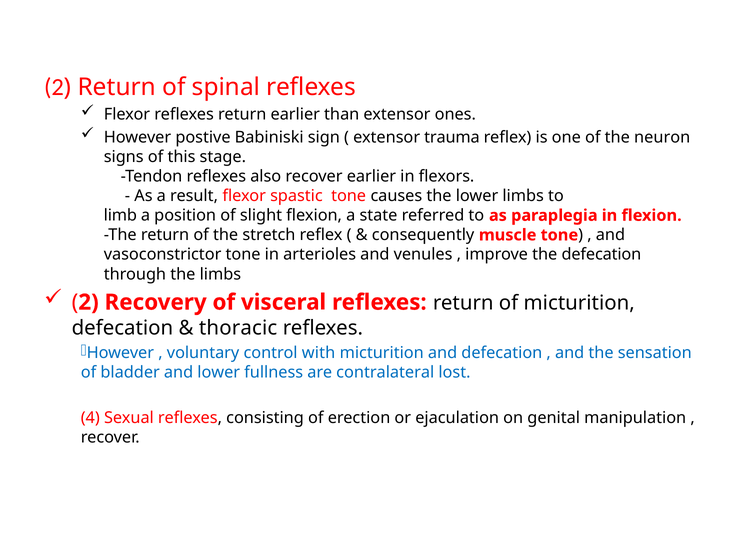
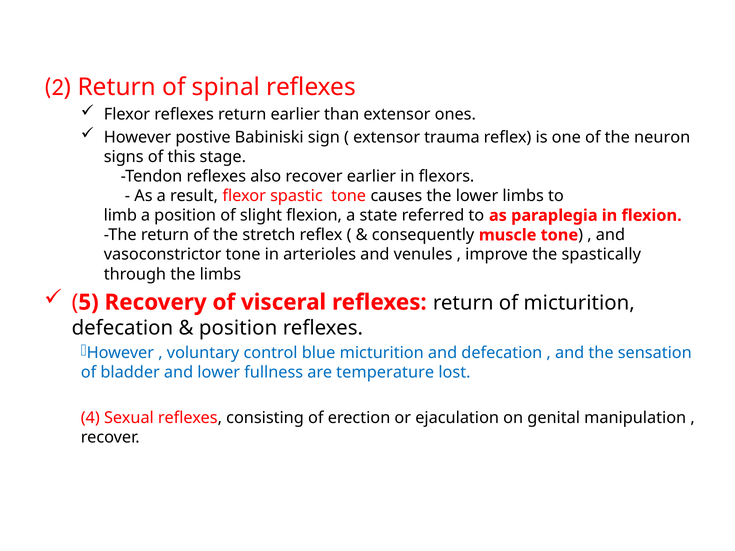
the defecation: defecation -> spastically
2 at (89, 302): 2 -> 5
thoracic at (238, 328): thoracic -> position
with: with -> blue
contralateral: contralateral -> temperature
